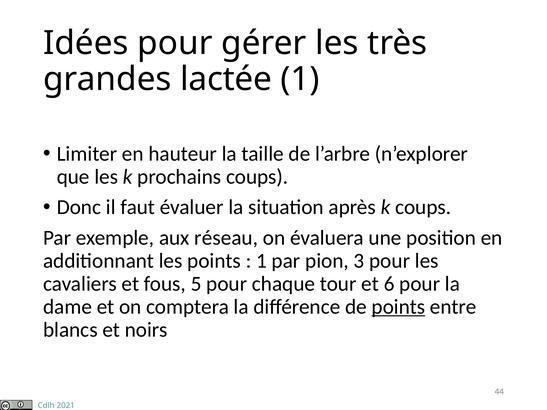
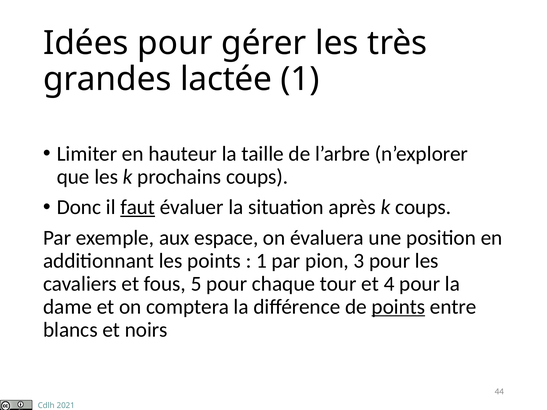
faut underline: none -> present
réseau: réseau -> espace
6: 6 -> 4
